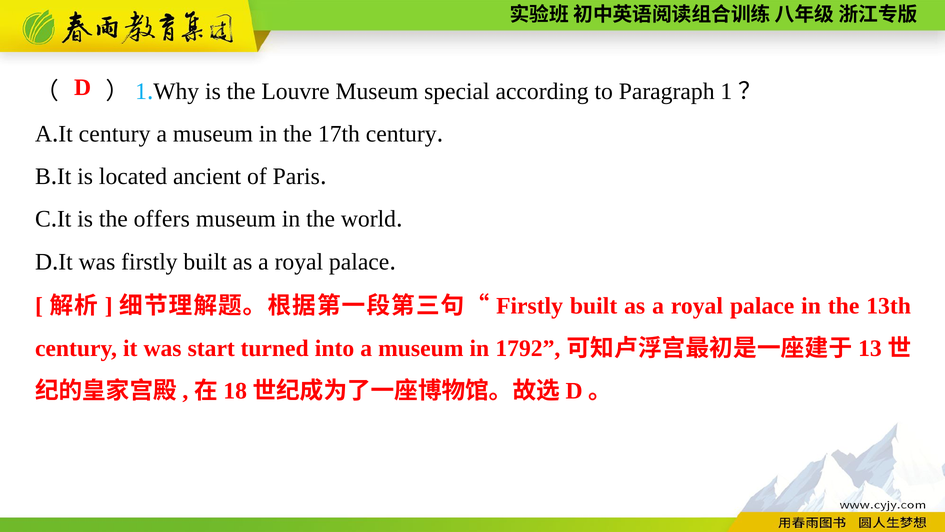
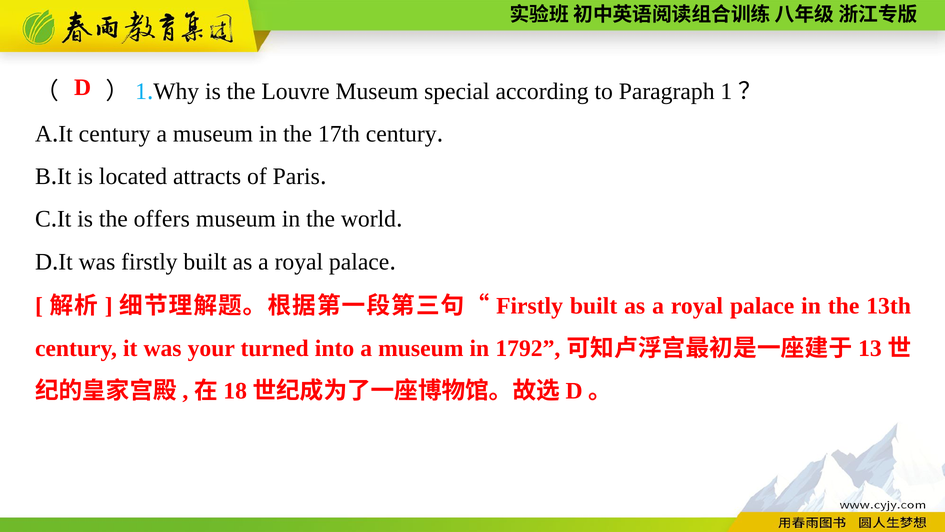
ancient: ancient -> attracts
start: start -> your
